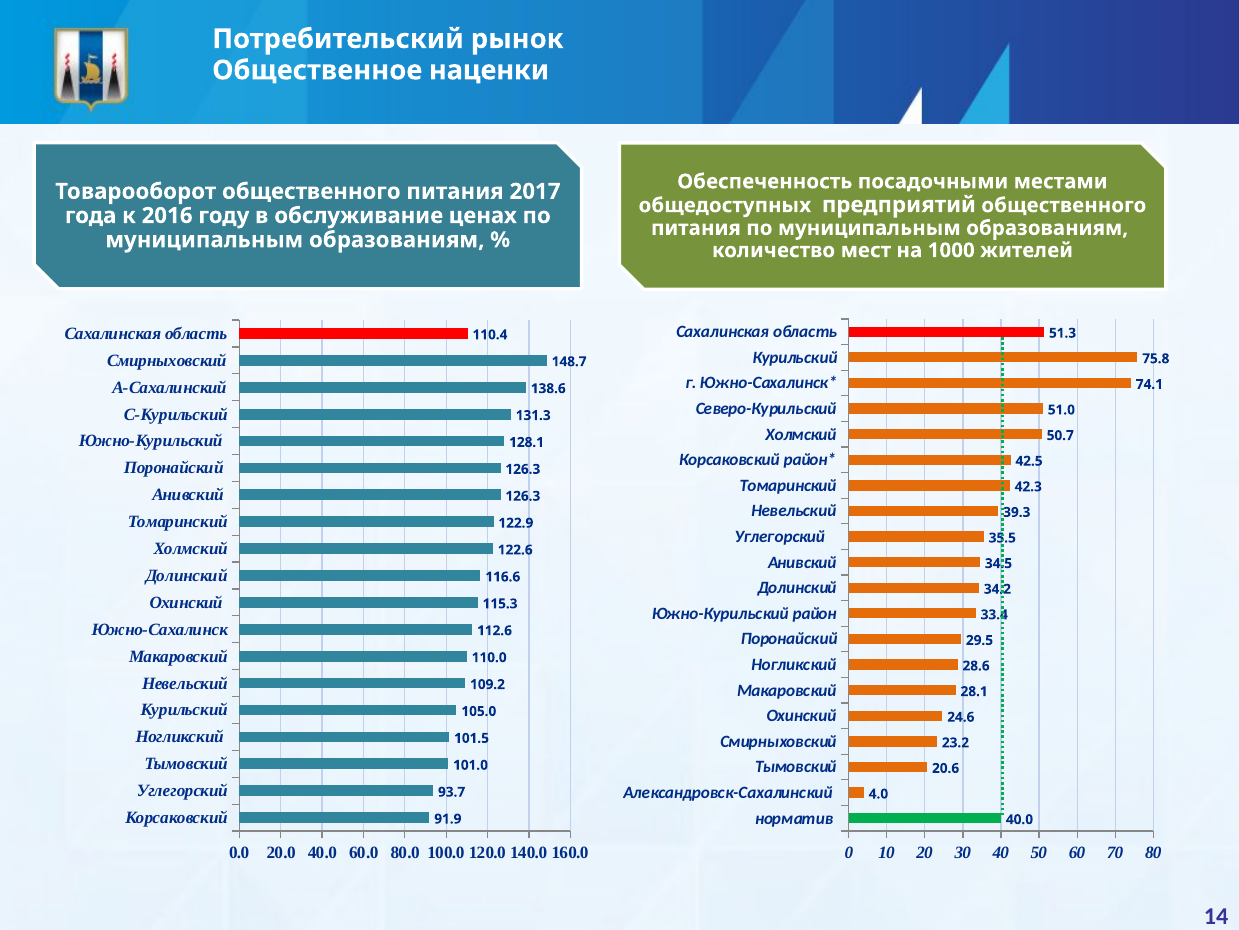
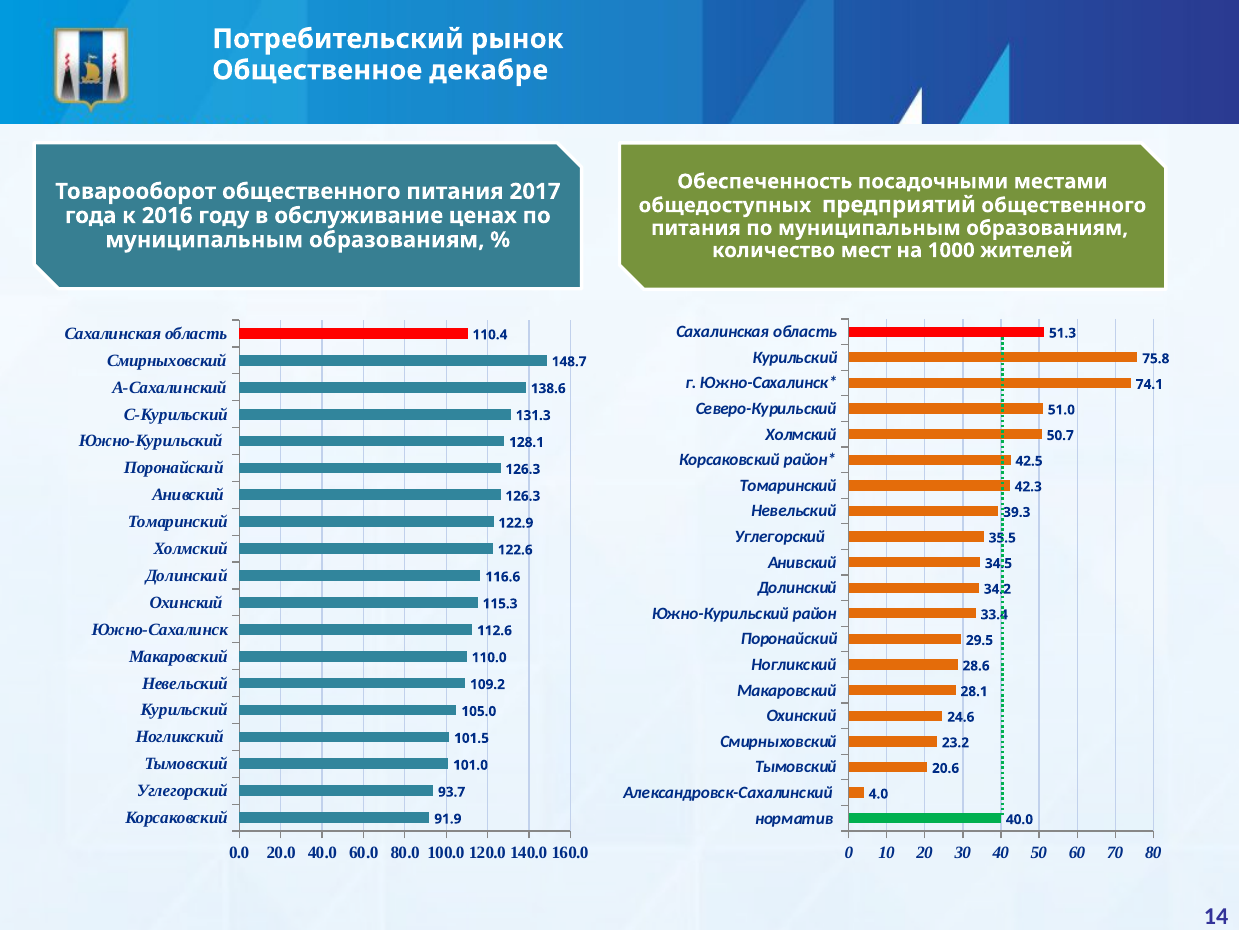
наценки: наценки -> декабре
